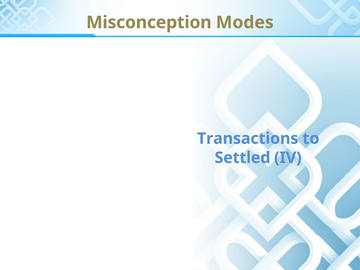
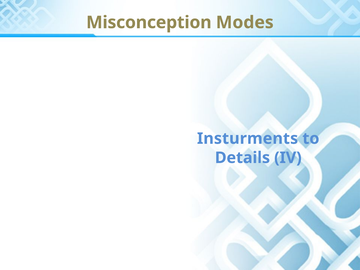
Transactions: Transactions -> Insturments
Settled: Settled -> Details
